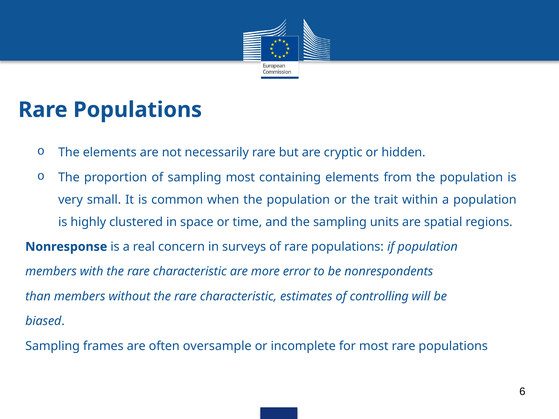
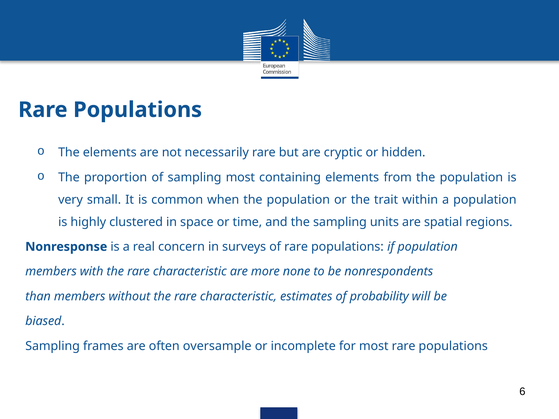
error: error -> none
controlling: controlling -> probability
